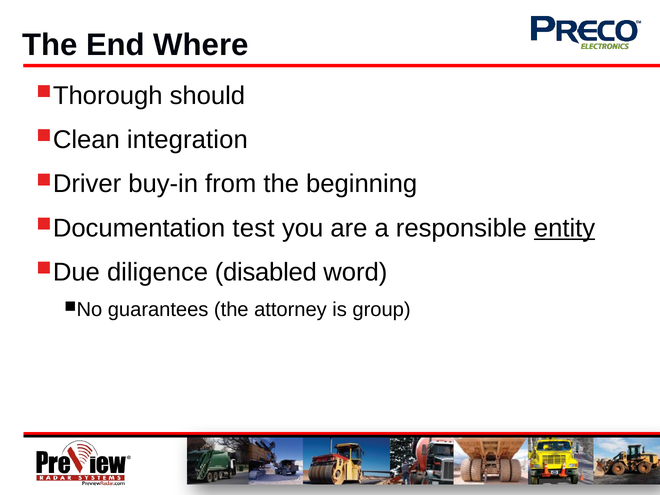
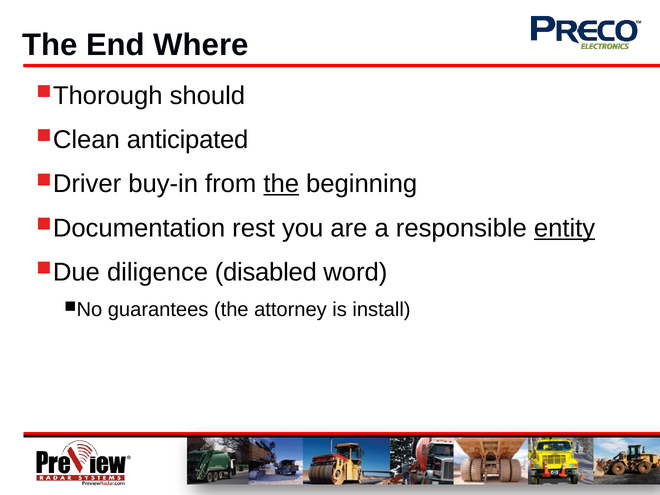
integration: integration -> anticipated
the at (281, 184) underline: none -> present
test: test -> rest
group: group -> install
